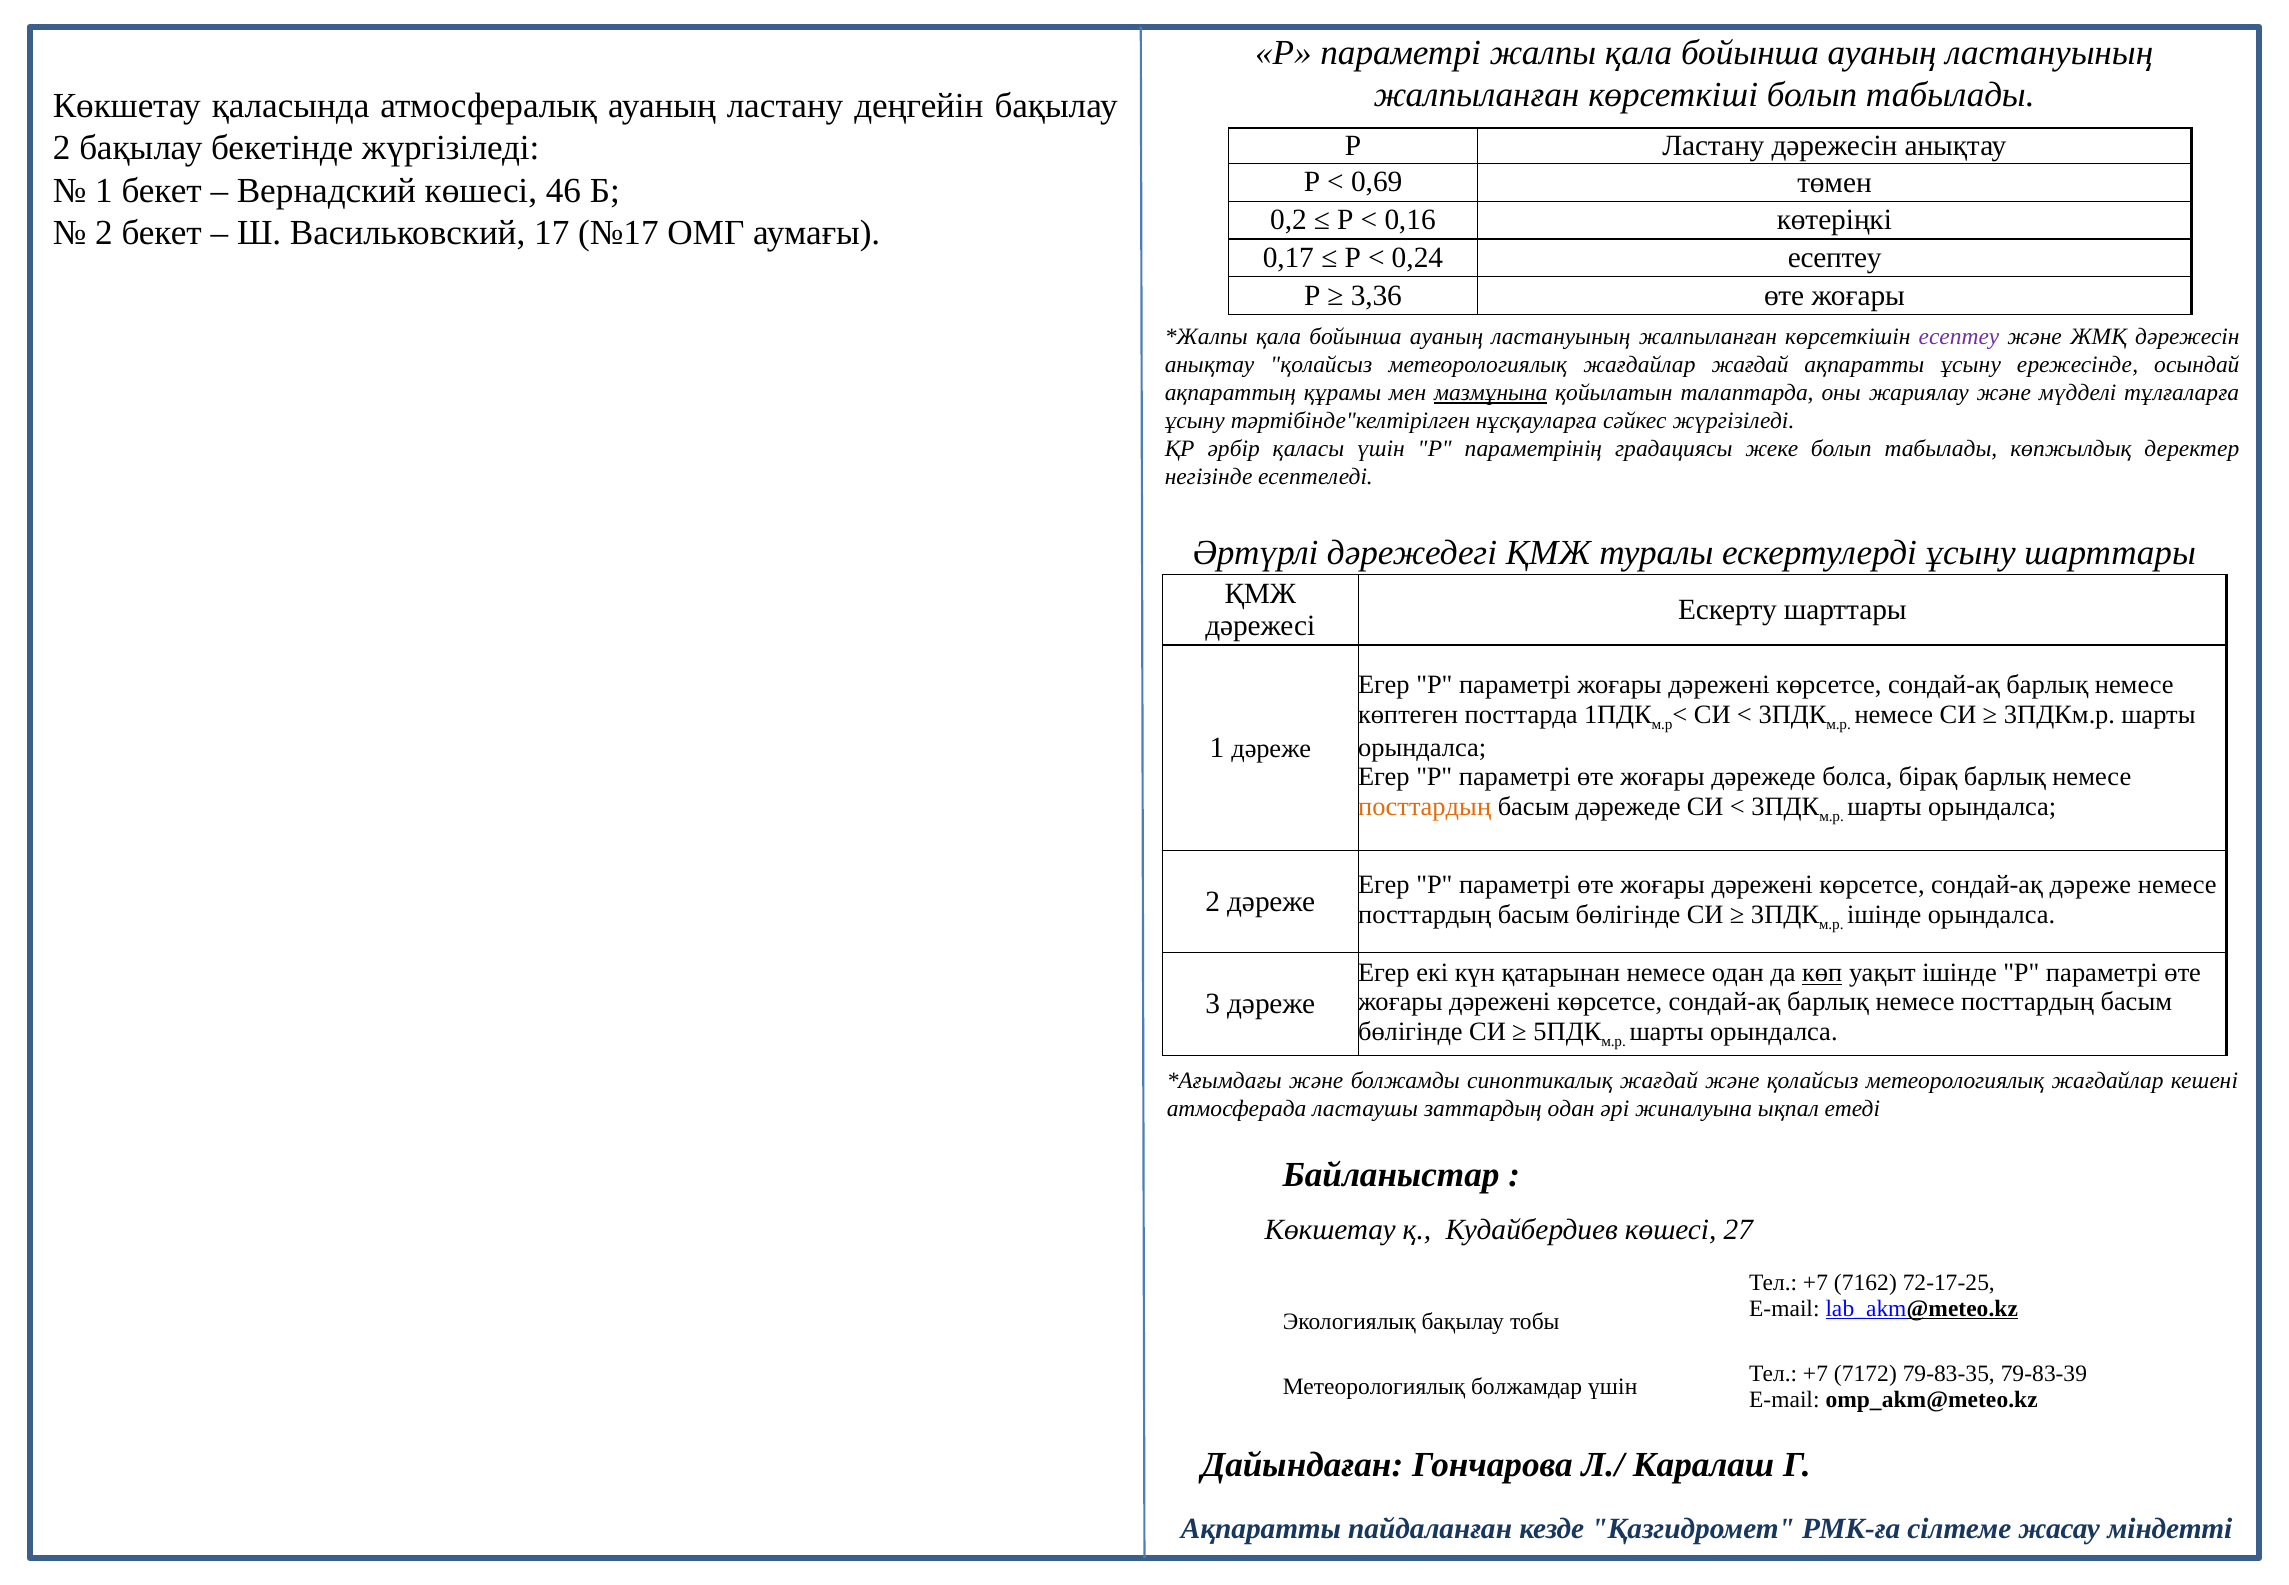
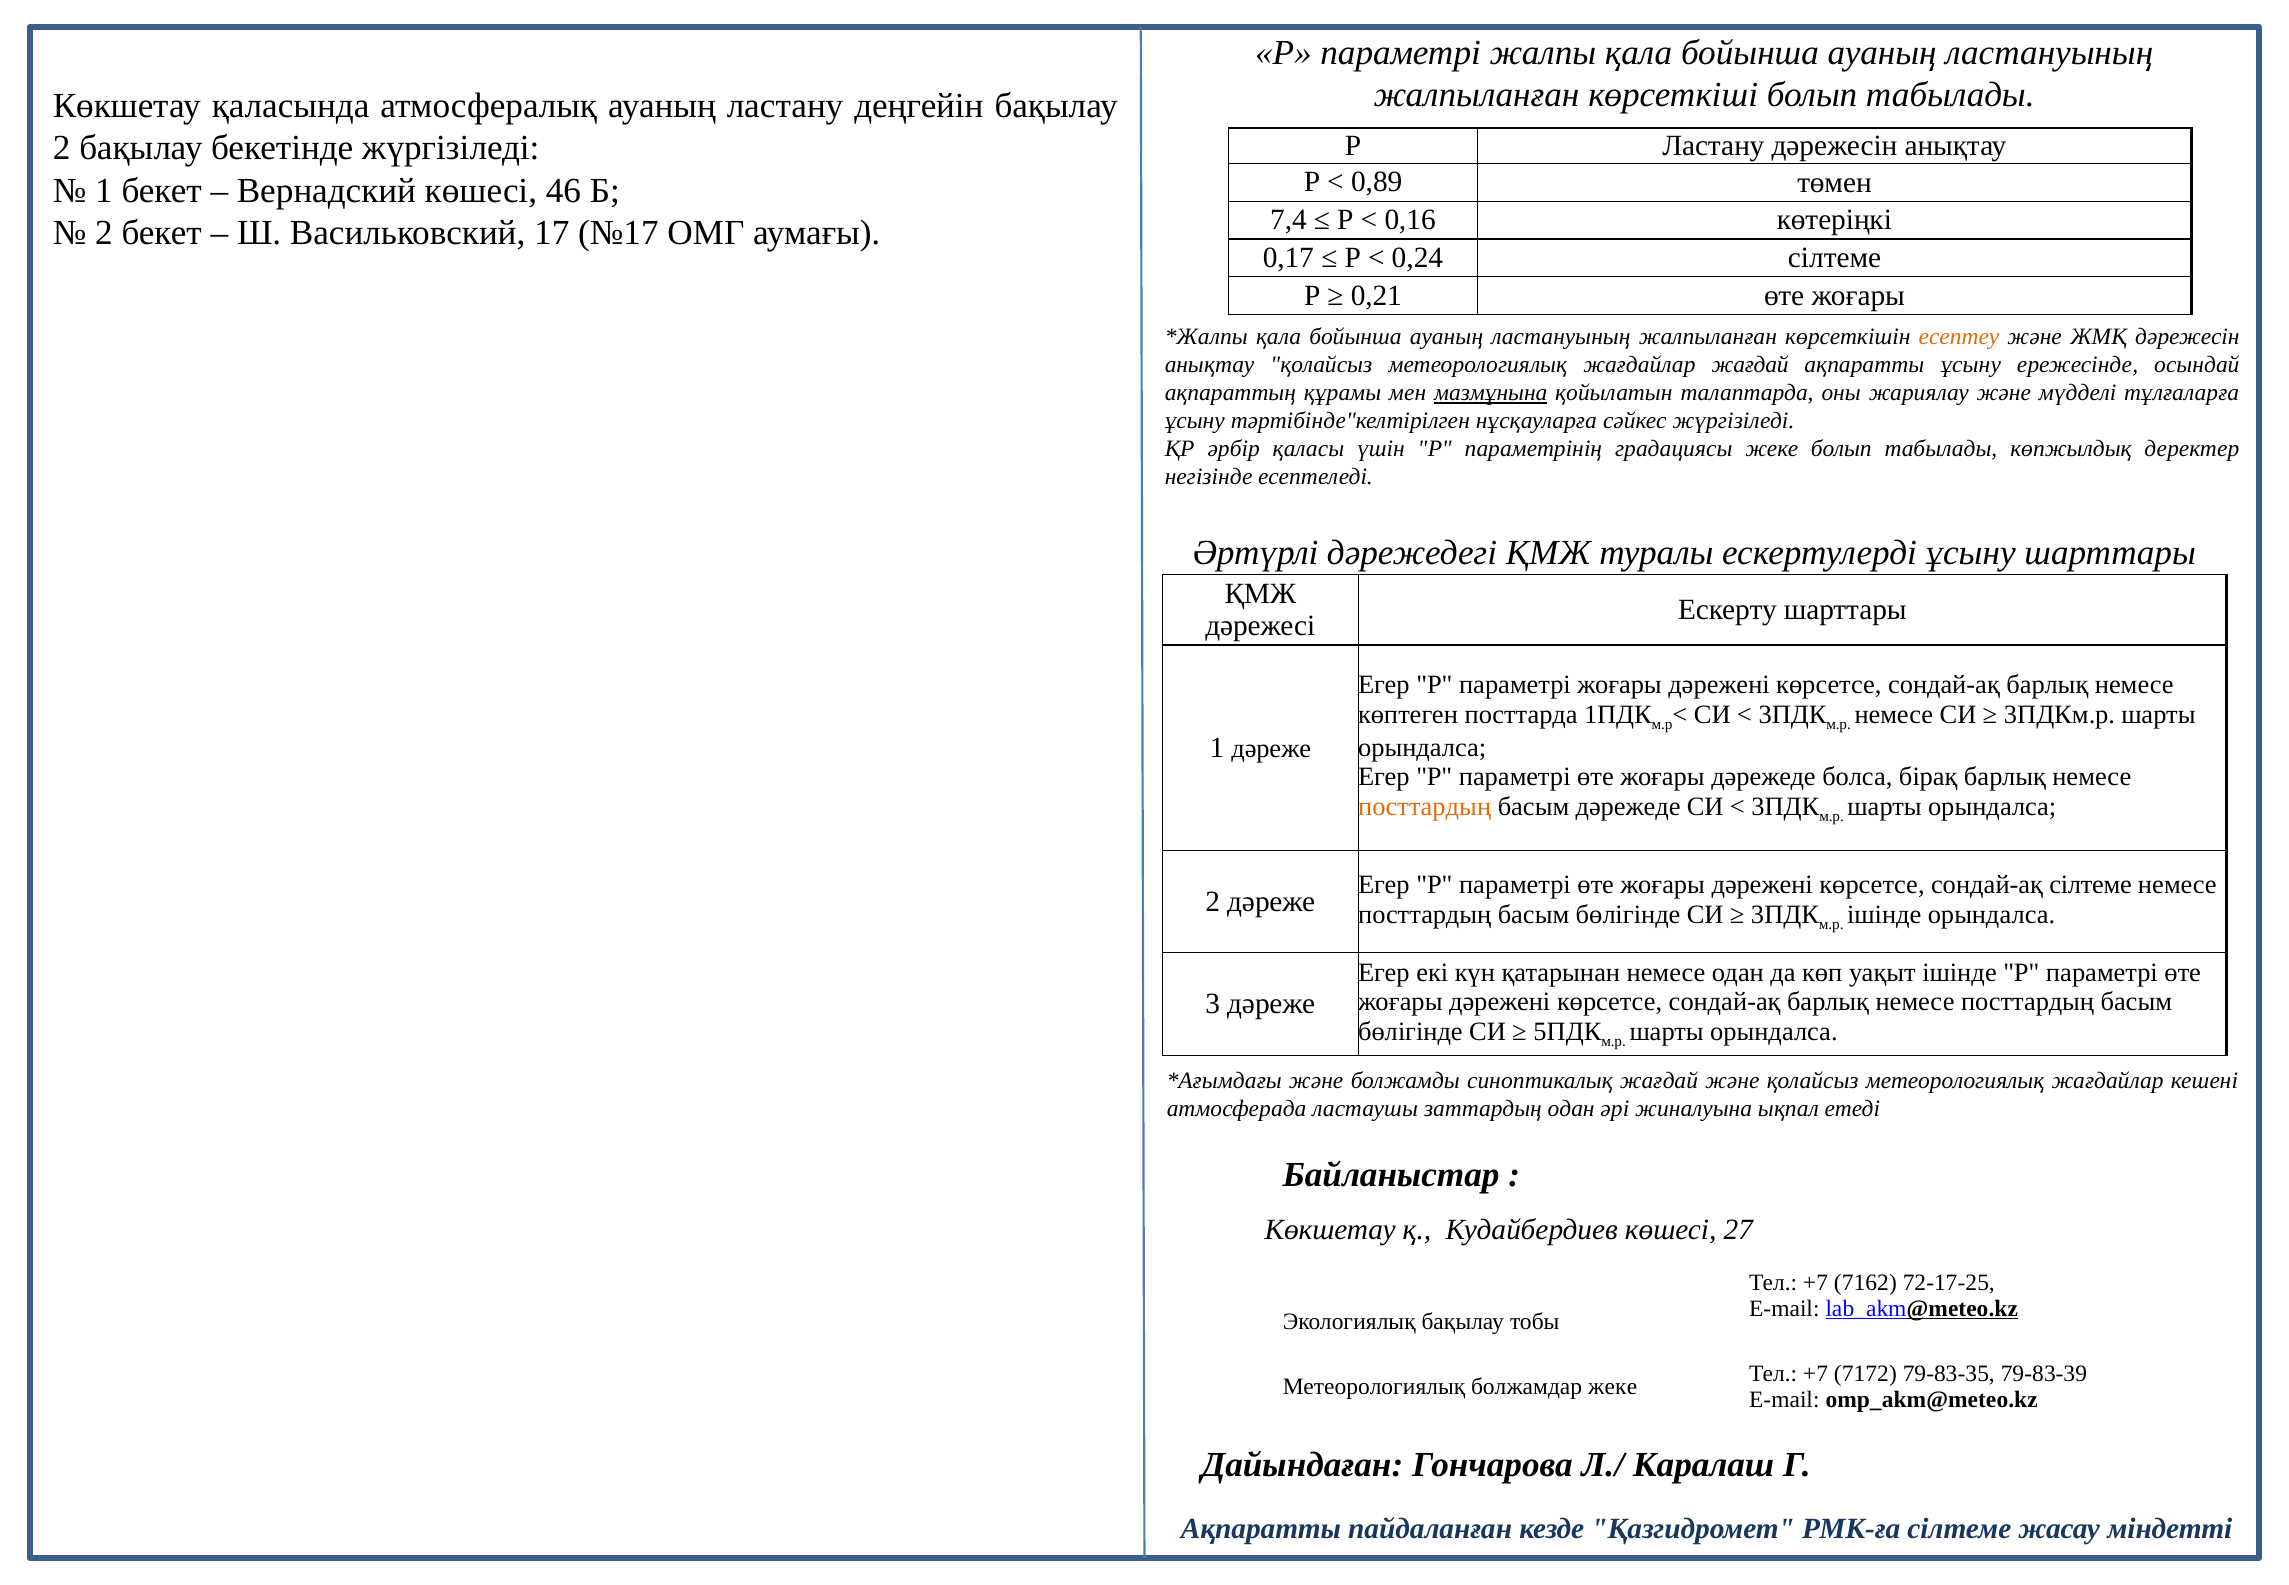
0,69: 0,69 -> 0,89
0,2: 0,2 -> 7,4
0,24 есептеу: есептеу -> сілтеме
3,36: 3,36 -> 0,21
есептеу at (1959, 336) colour: purple -> orange
сондай-ақ дәреже: дәреже -> сілтеме
көп underline: present -> none
болжамдар үшін: үшін -> жеке
